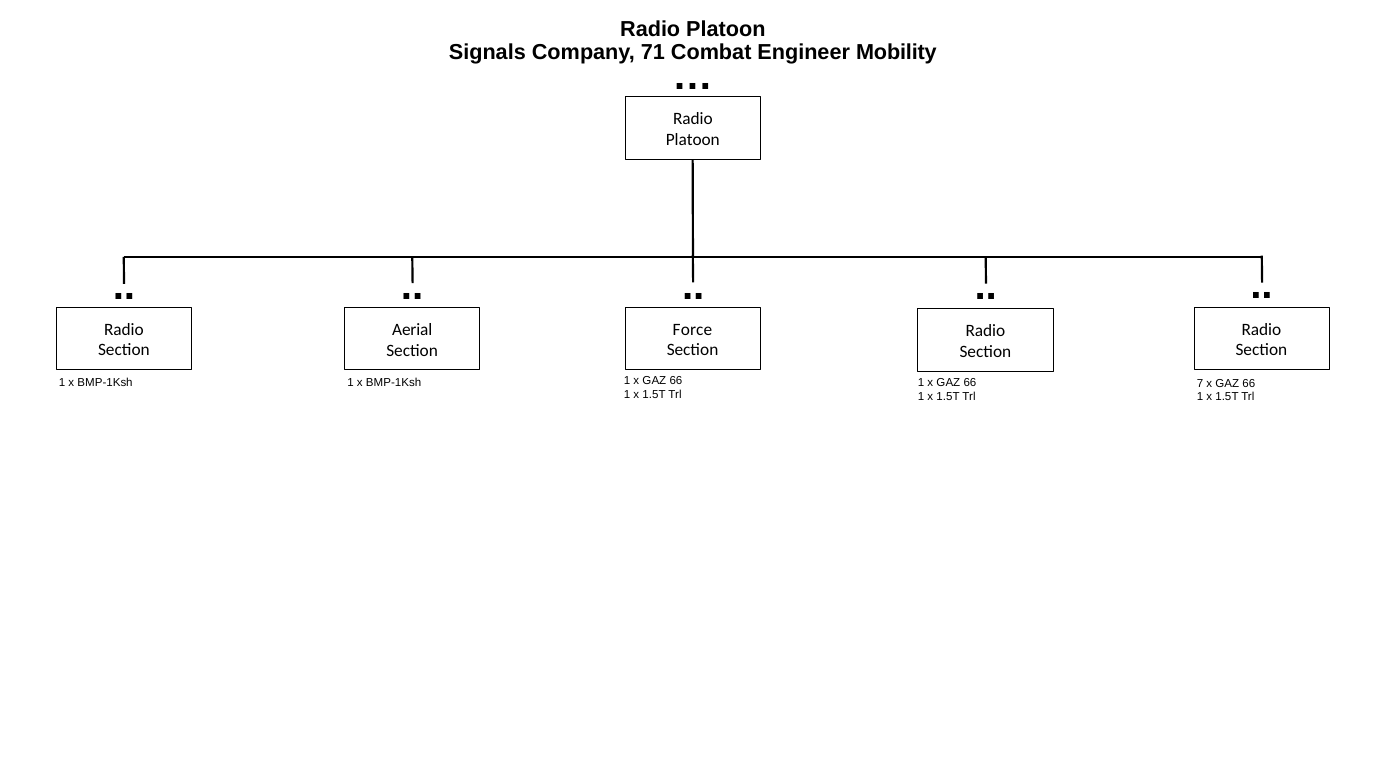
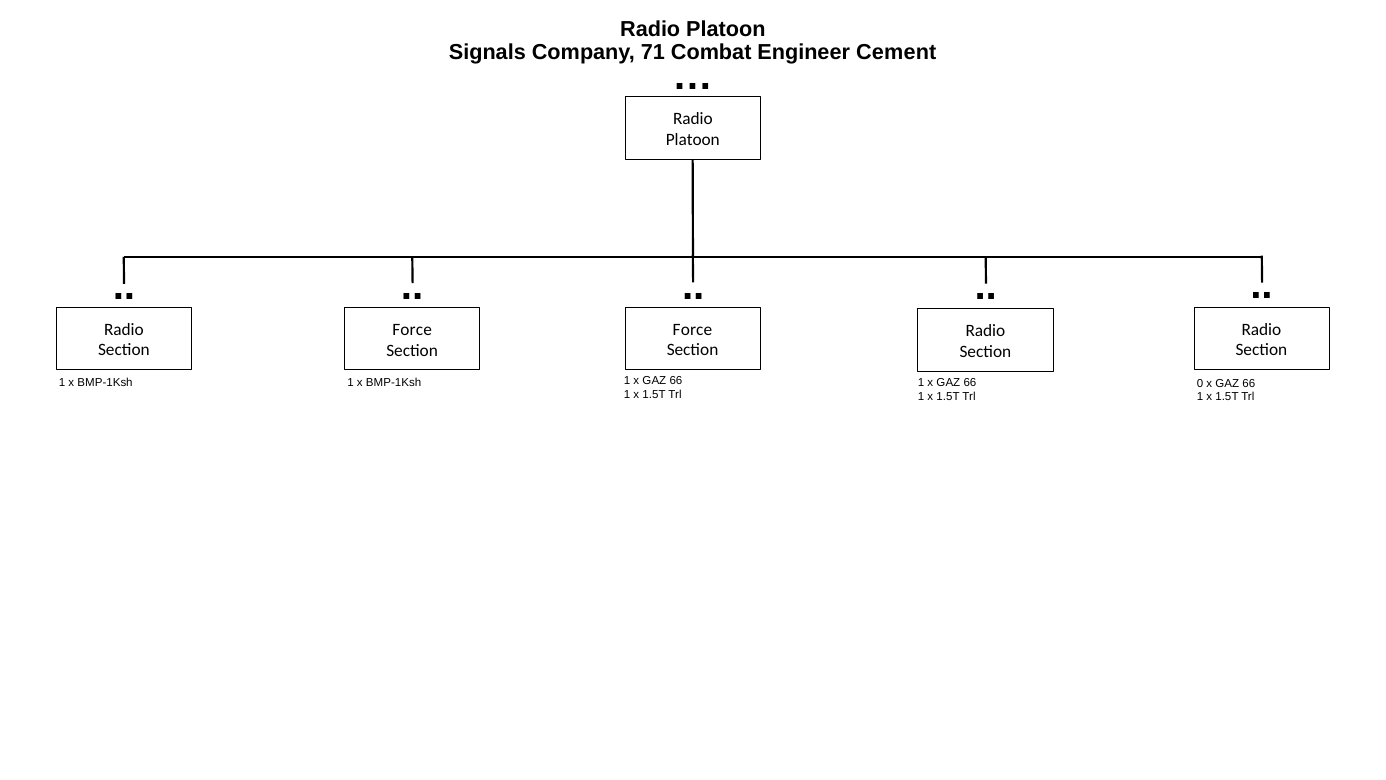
Mobility: Mobility -> Cement
Aerial at (412, 329): Aerial -> Force
7: 7 -> 0
